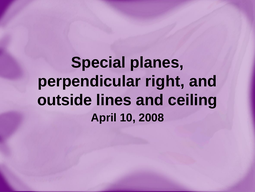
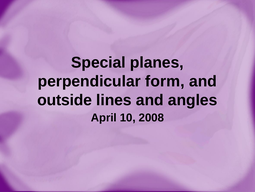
right: right -> form
ceiling: ceiling -> angles
